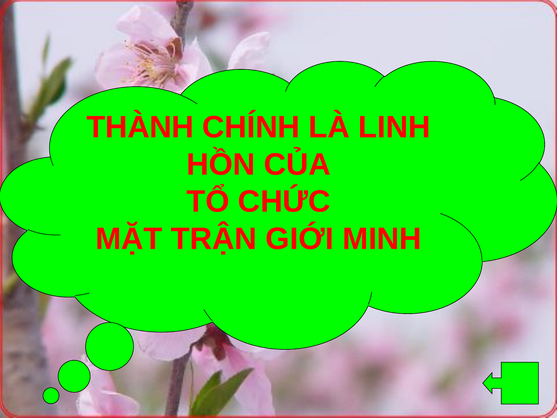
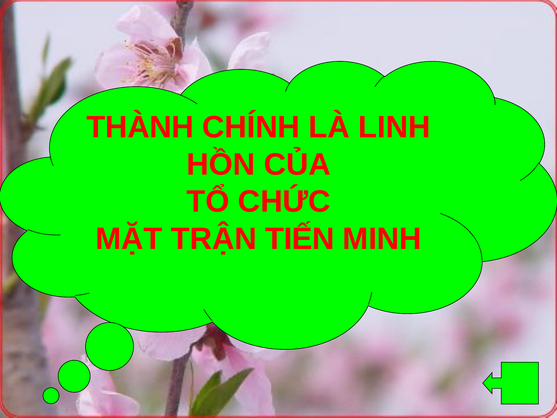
GIỚI: GIỚI -> TIẾN
